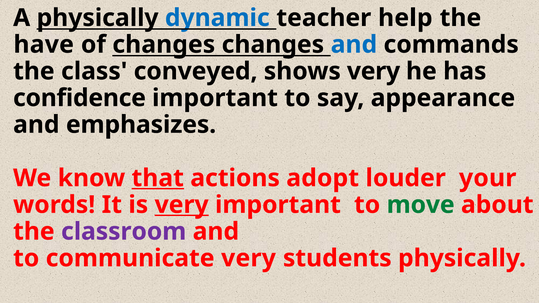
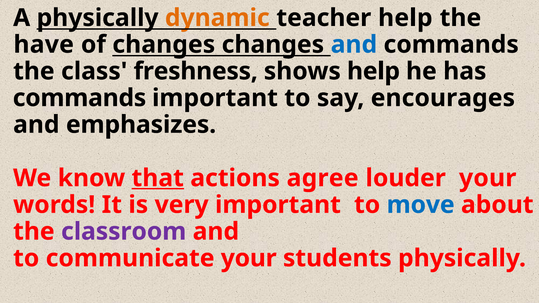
dynamic colour: blue -> orange
conveyed: conveyed -> freshness
shows very: very -> help
confidence at (79, 98): confidence -> commands
appearance: appearance -> encourages
adopt: adopt -> agree
very at (182, 205) underline: present -> none
move colour: green -> blue
communicate very: very -> your
